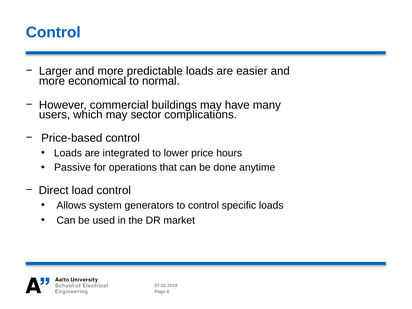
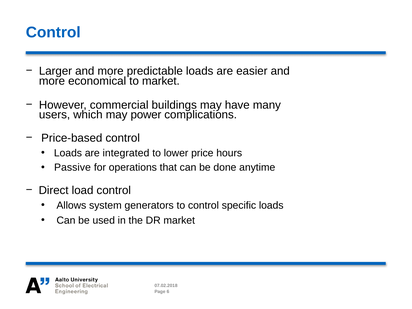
to normal: normal -> market
sector: sector -> power
